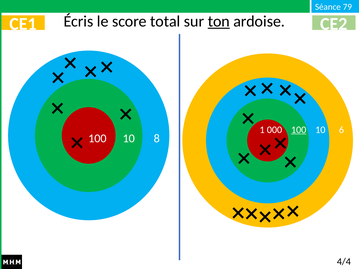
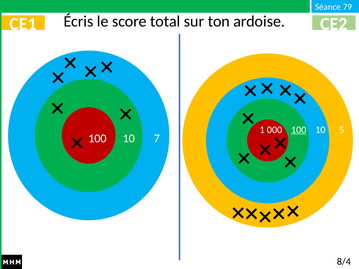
ton underline: present -> none
6: 6 -> 5
8: 8 -> 7
4/4: 4/4 -> 8/4
